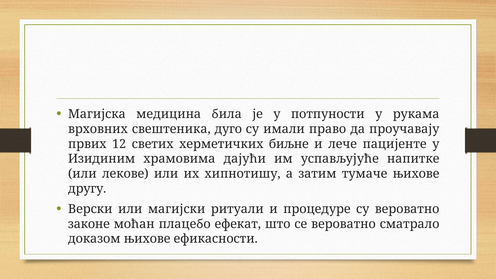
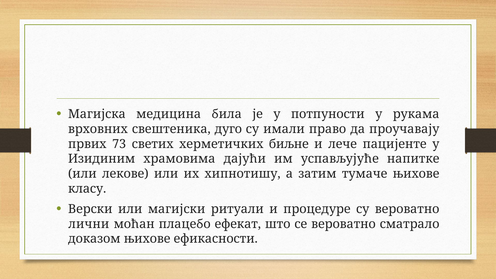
12: 12 -> 73
другу: другу -> класу
законе: законе -> лични
